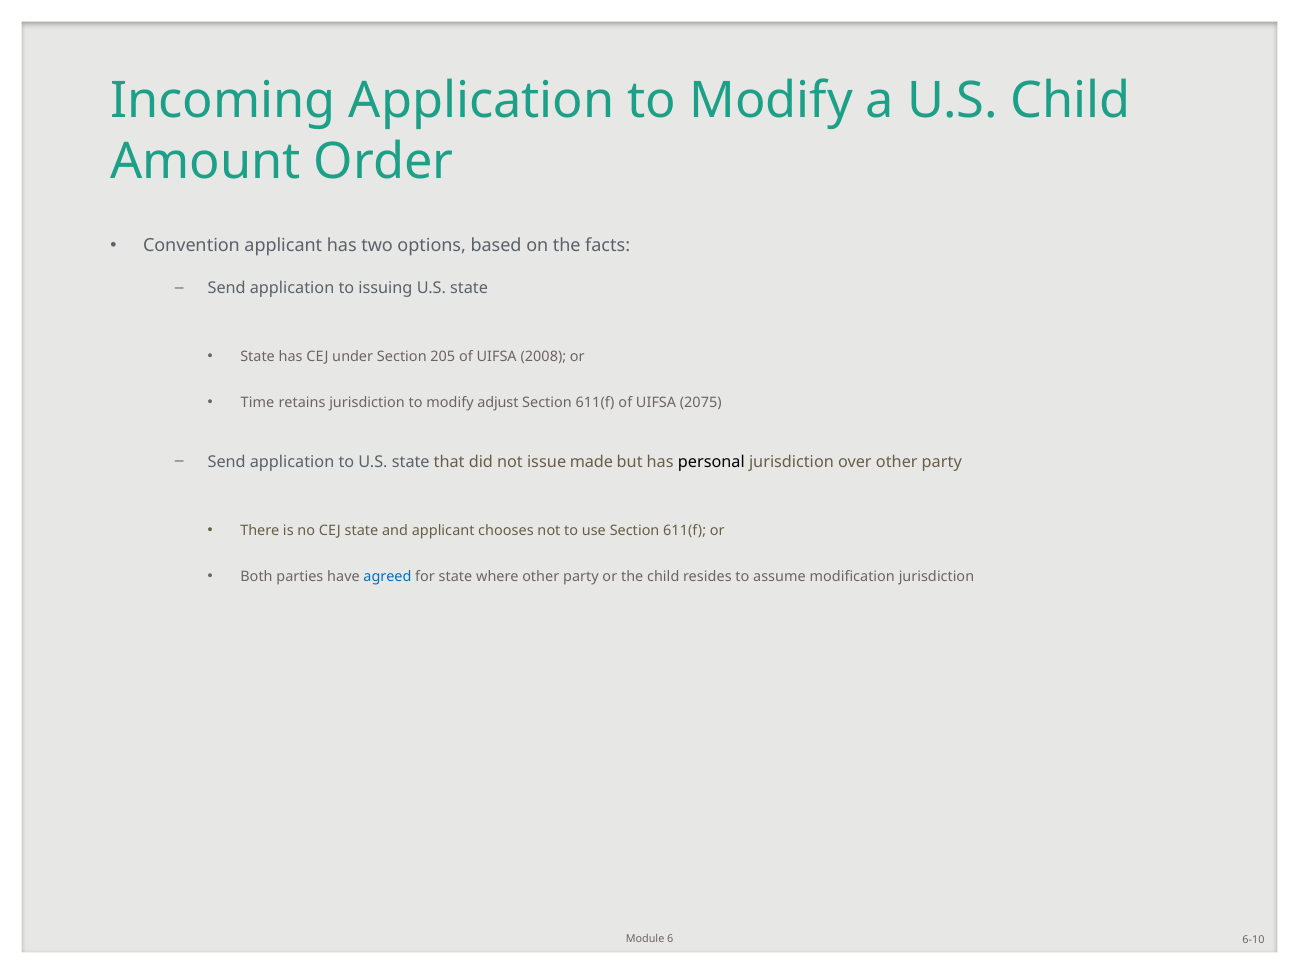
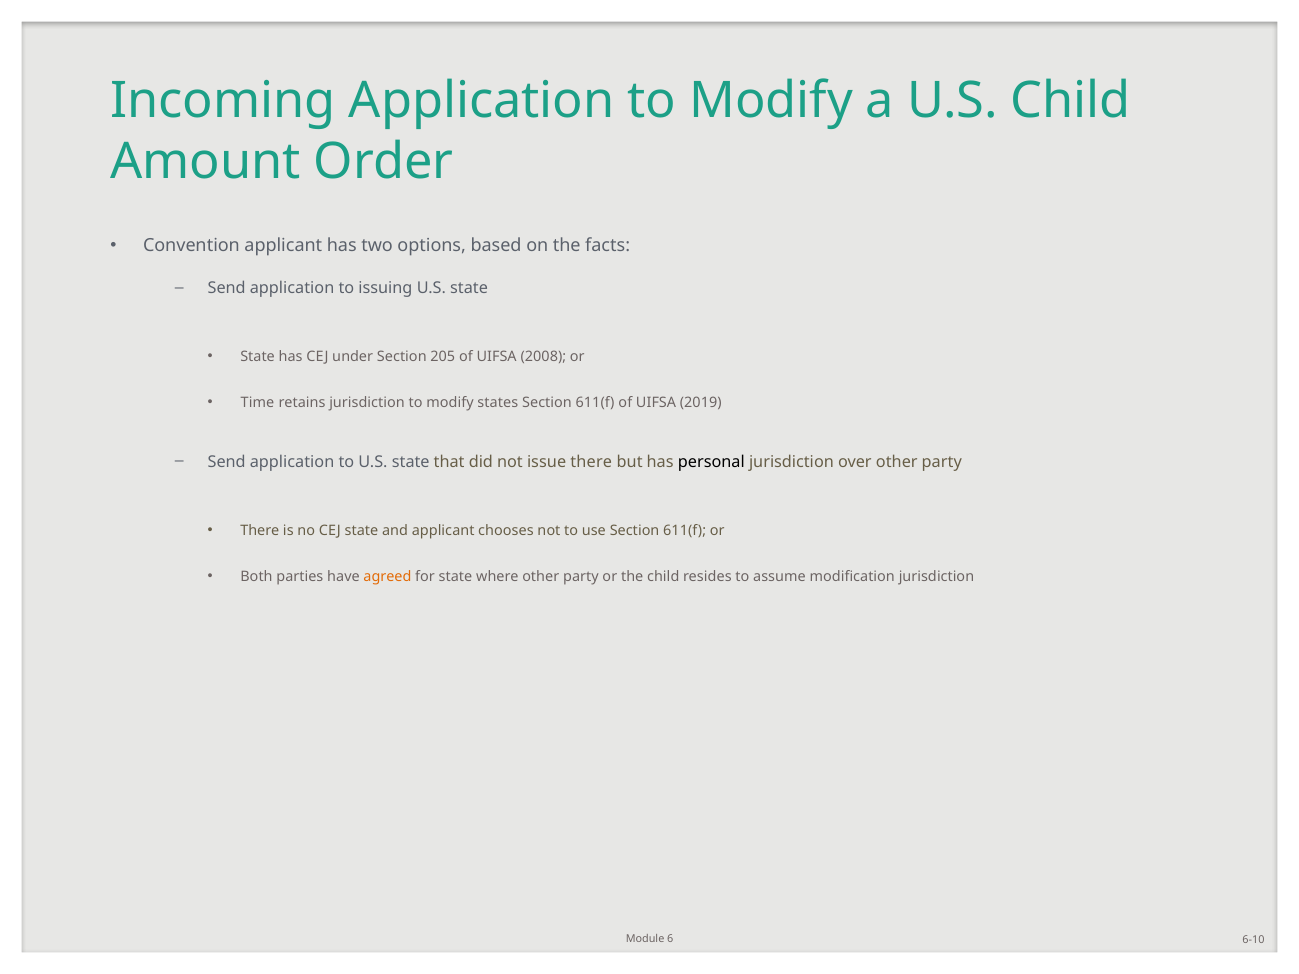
adjust: adjust -> states
2075: 2075 -> 2019
issue made: made -> there
agreed colour: blue -> orange
